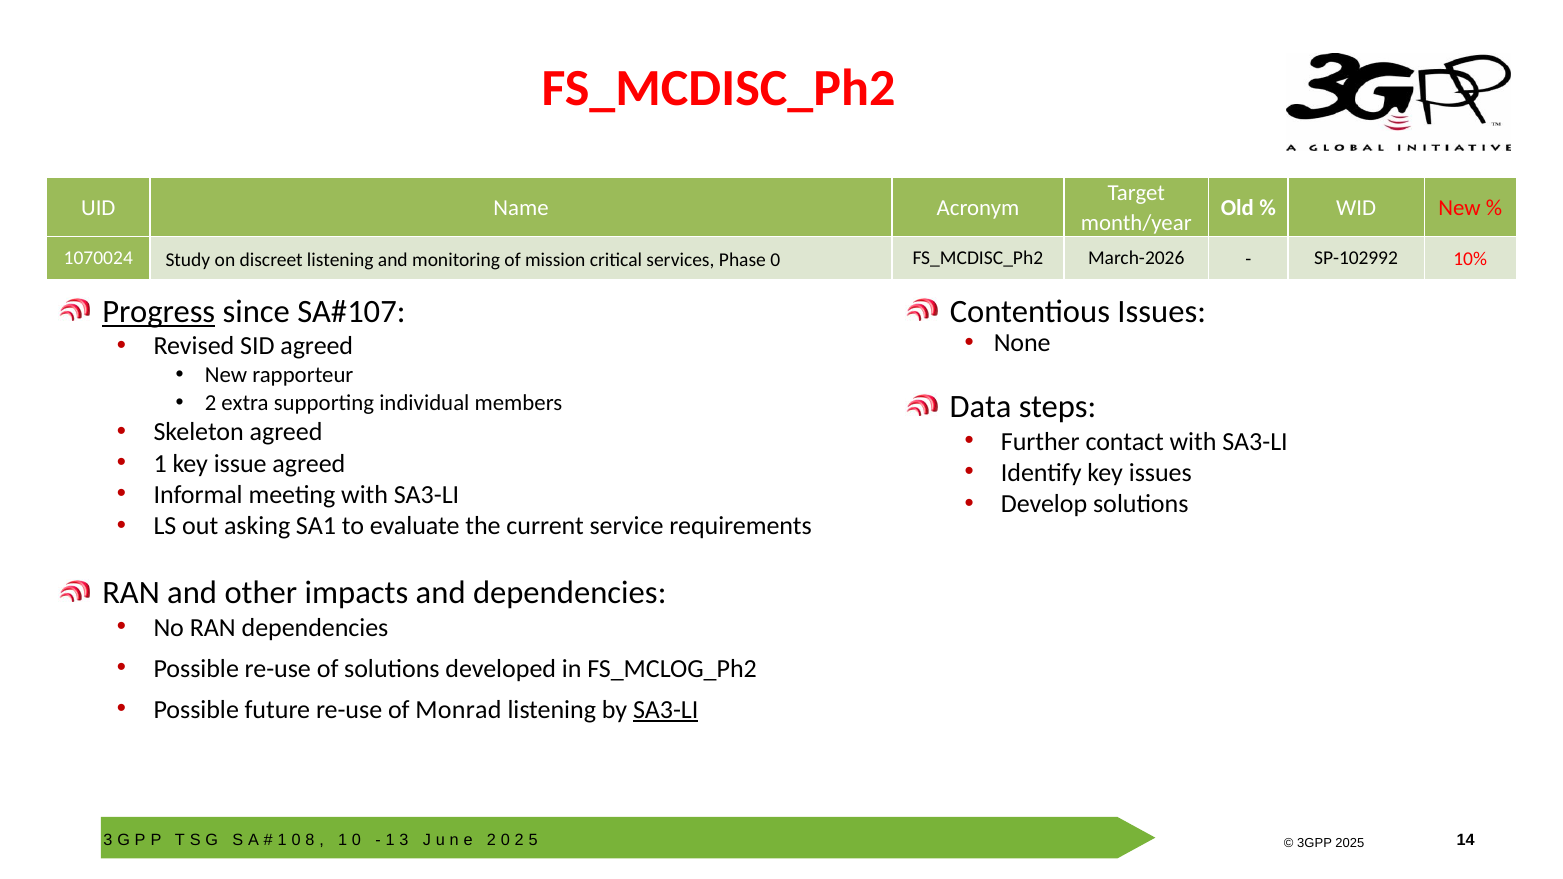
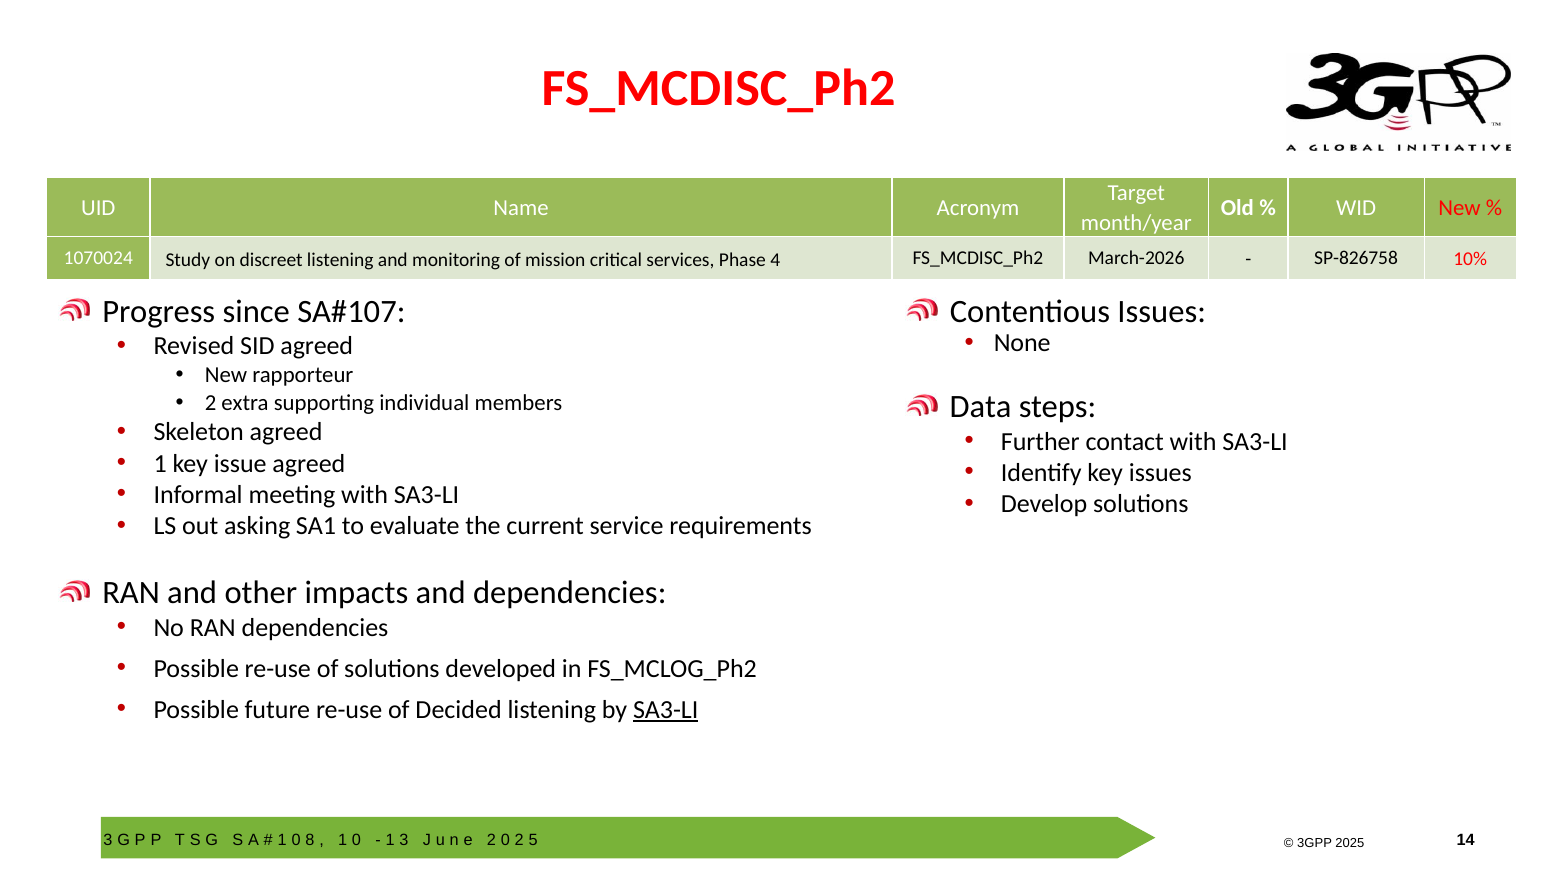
Phase 0: 0 -> 4
SP-102992: SP-102992 -> SP-826758
Progress underline: present -> none
Monrad: Monrad -> Decided
